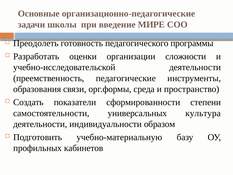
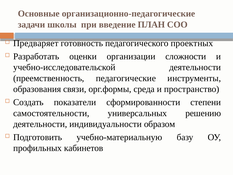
МИРЕ: МИРЕ -> ПЛАН
Преодолеть: Преодолеть -> Предваряет
программы: программы -> проектных
культура: культура -> решению
